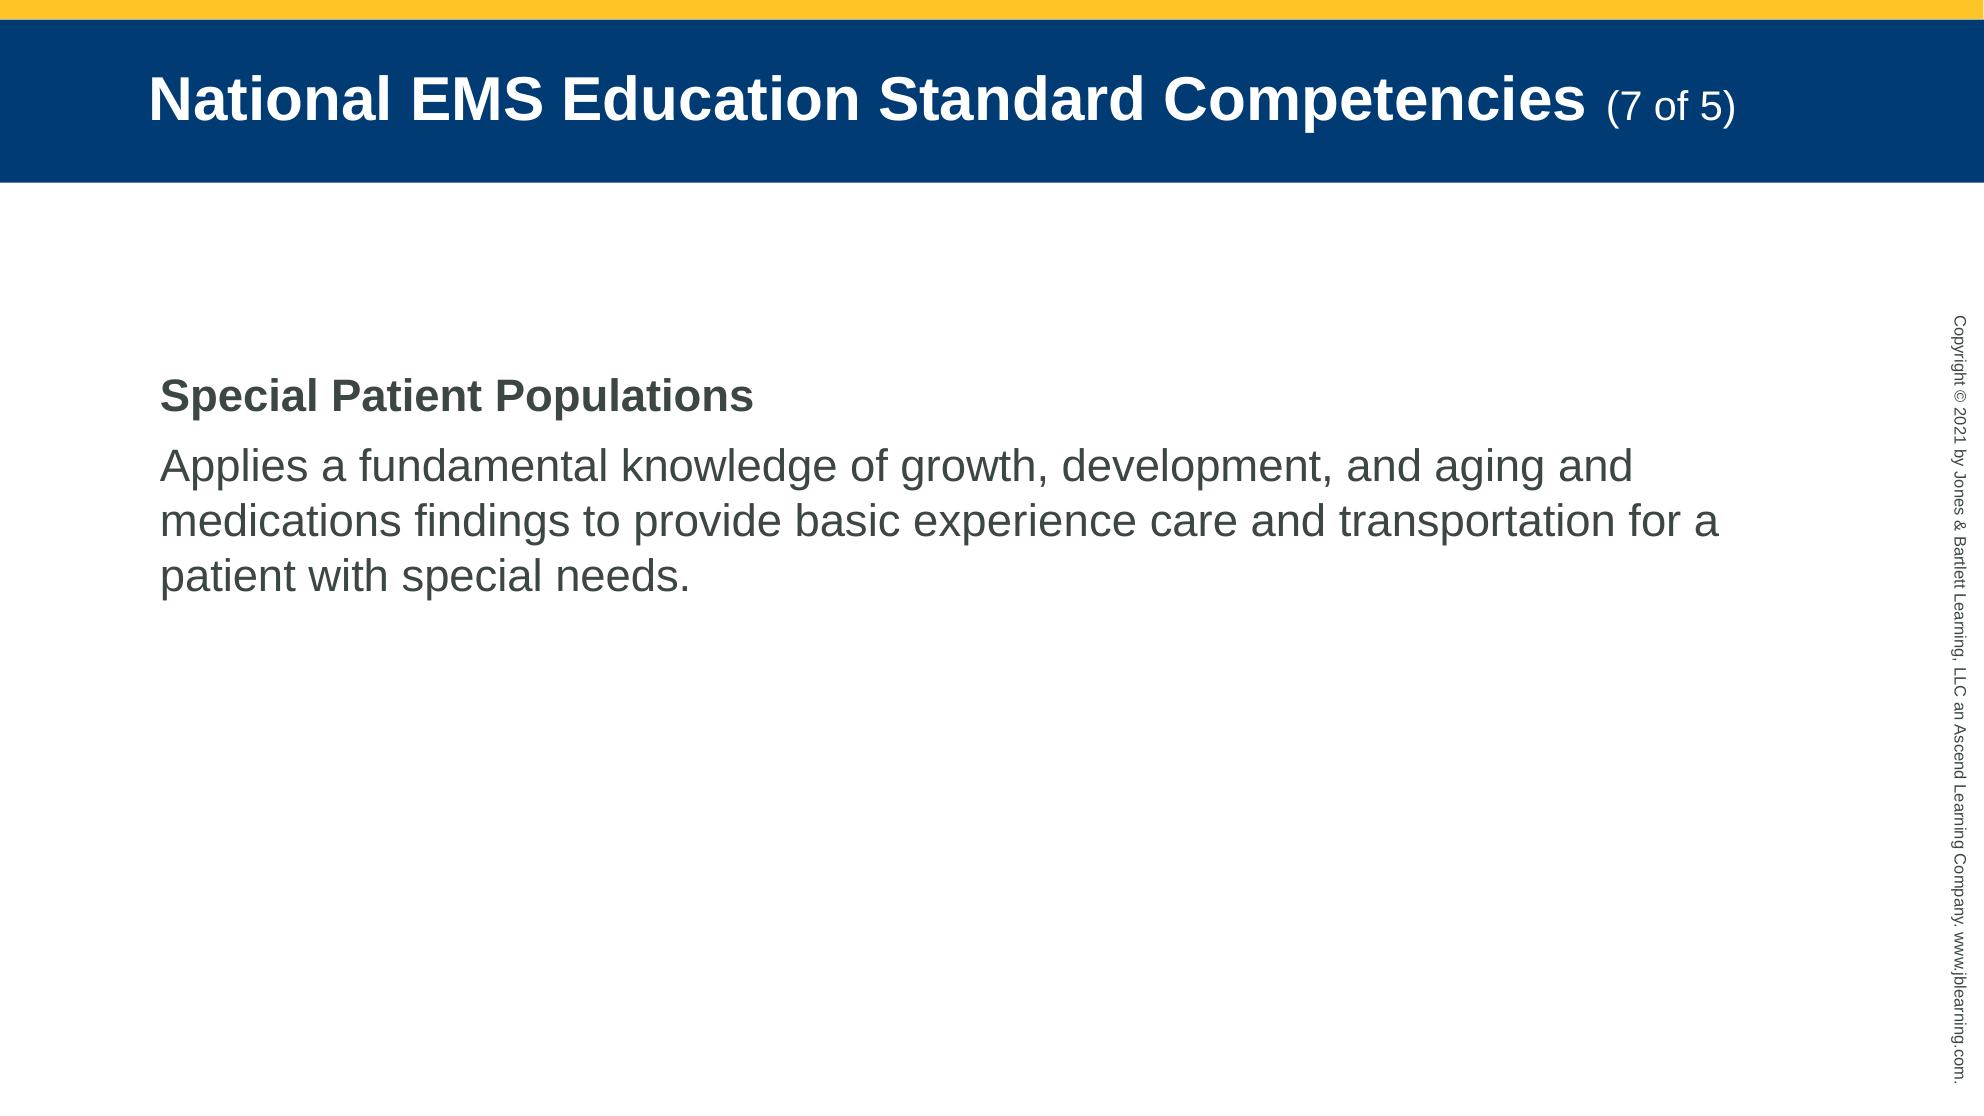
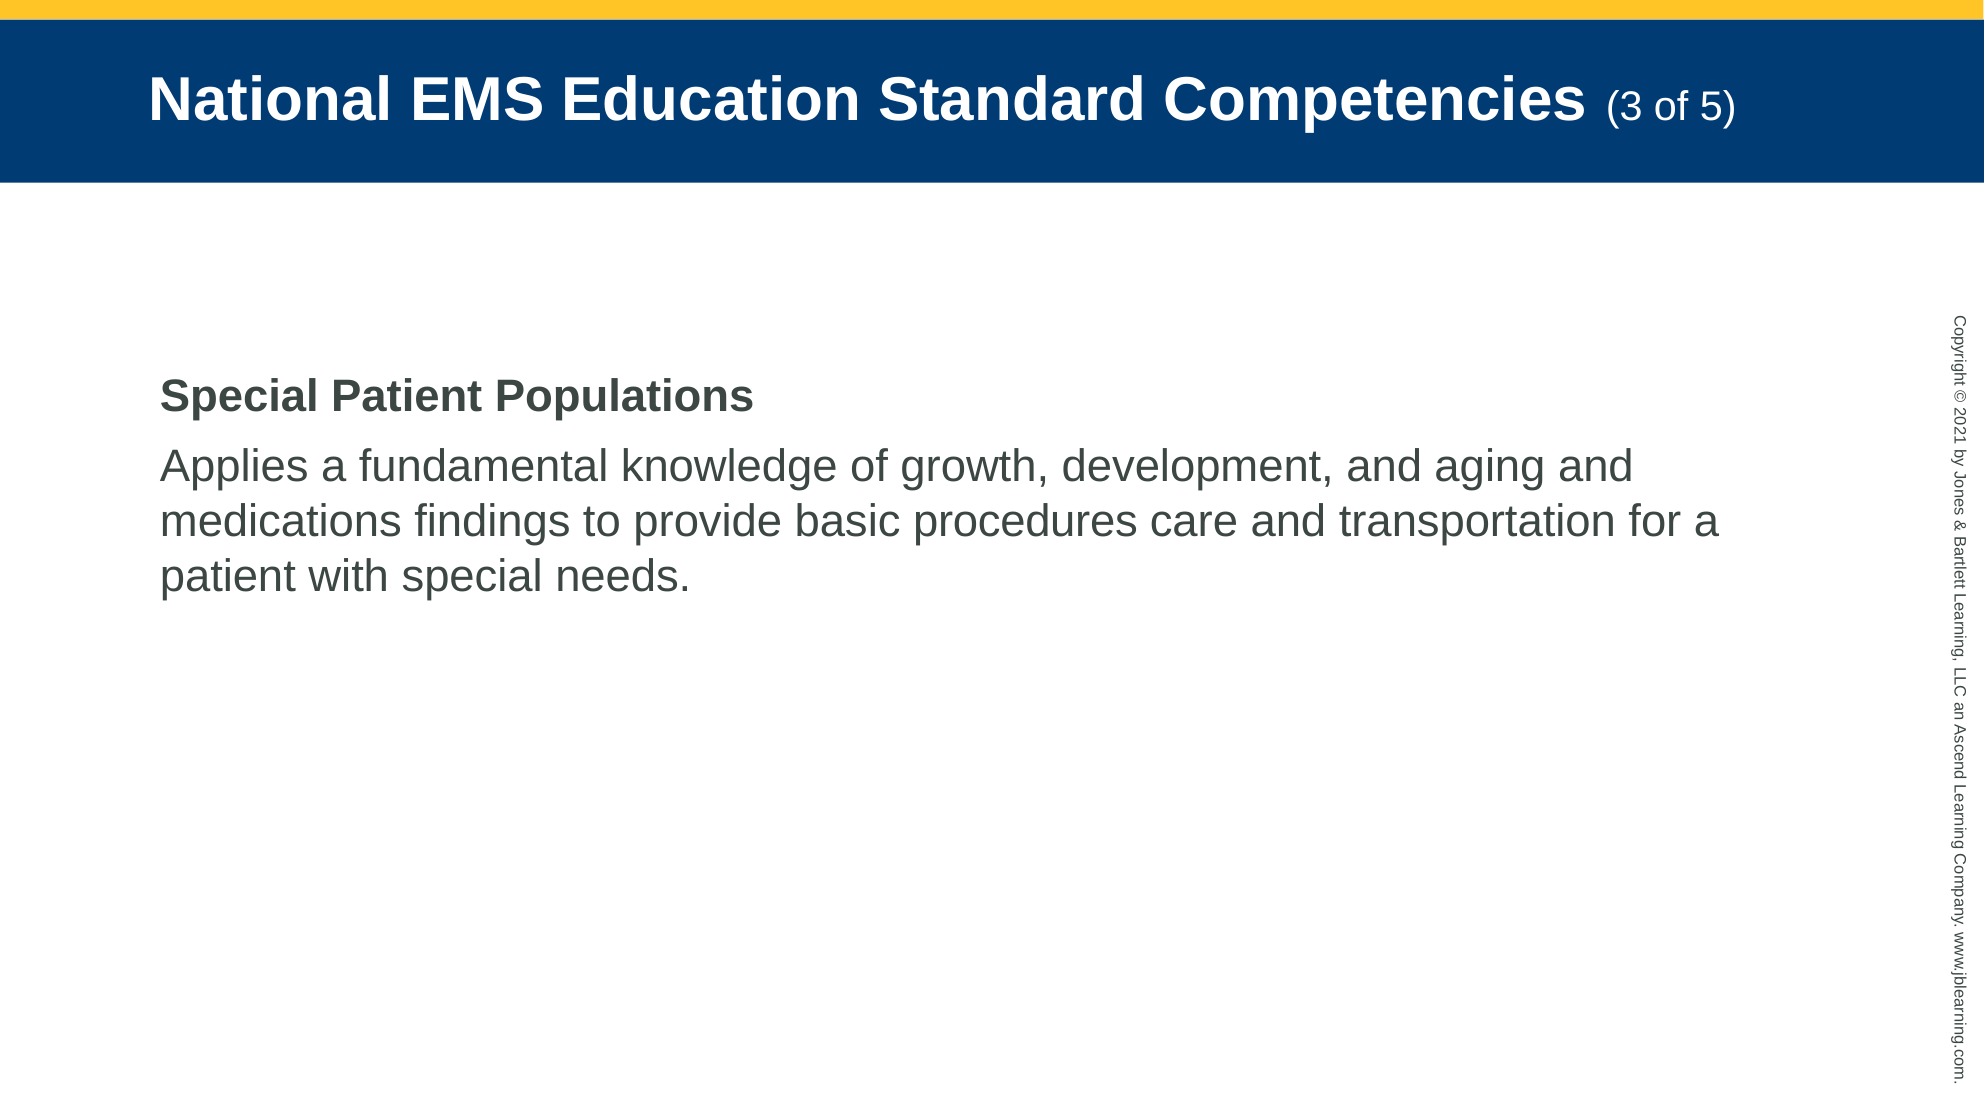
7: 7 -> 3
experience: experience -> procedures
